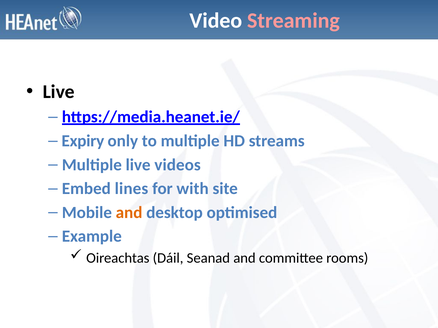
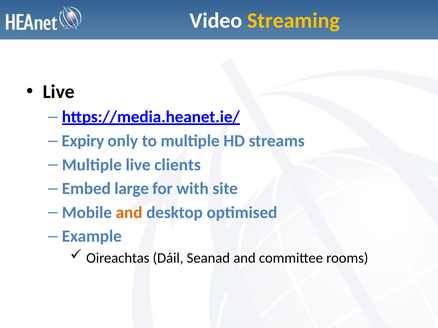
Streaming colour: pink -> yellow
videos: videos -> clients
lines: lines -> large
